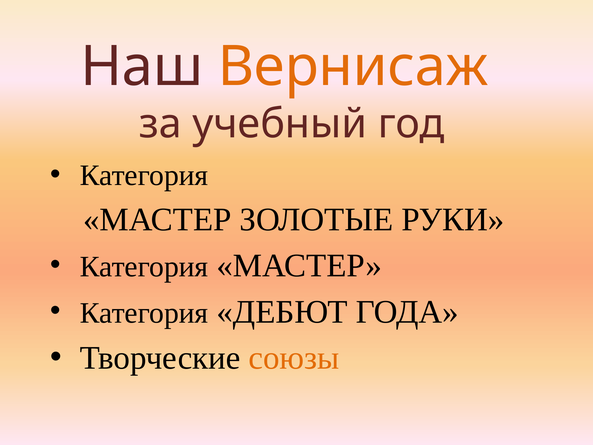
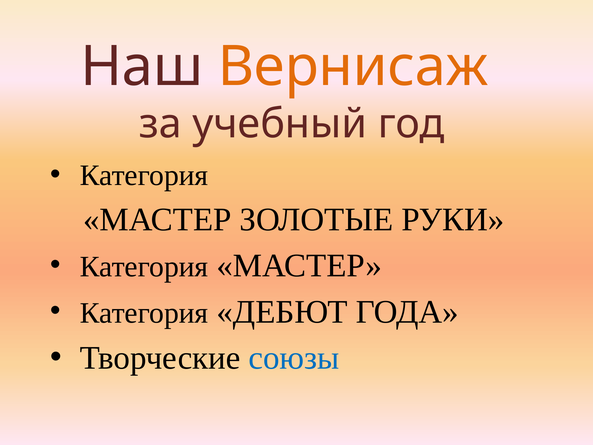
союзы colour: orange -> blue
